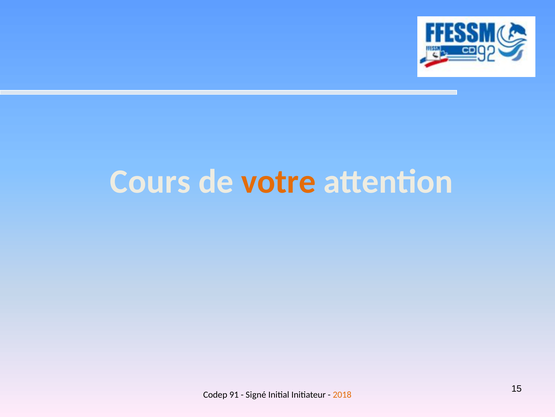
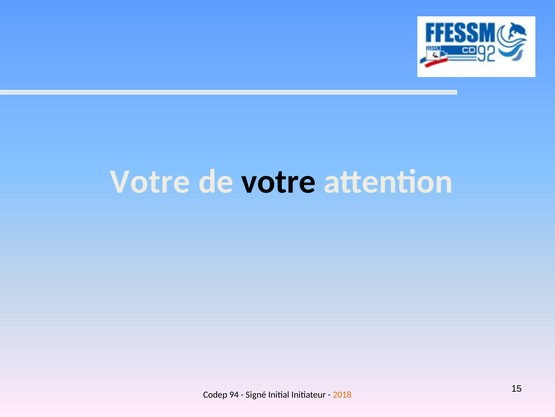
Cours at (150, 181): Cours -> Votre
votre at (279, 181) colour: orange -> black
91: 91 -> 94
